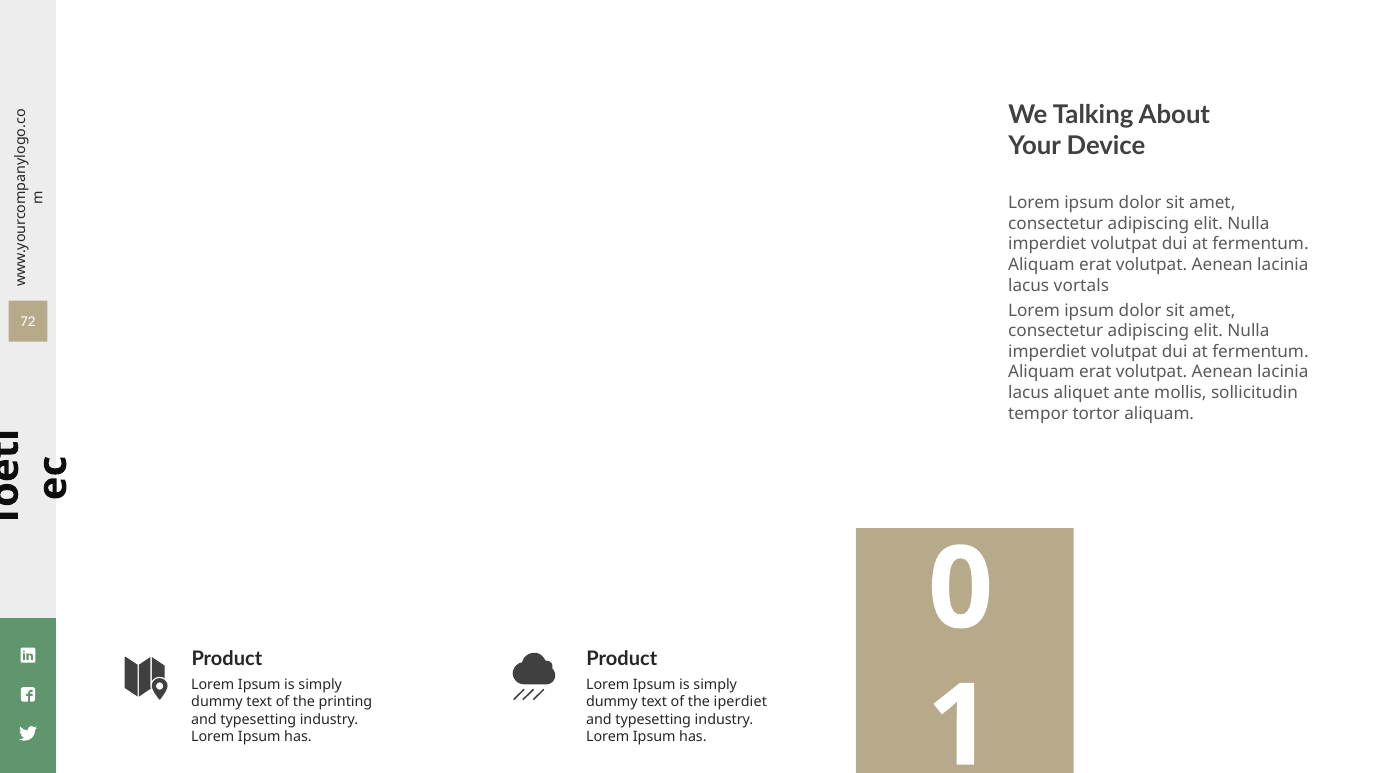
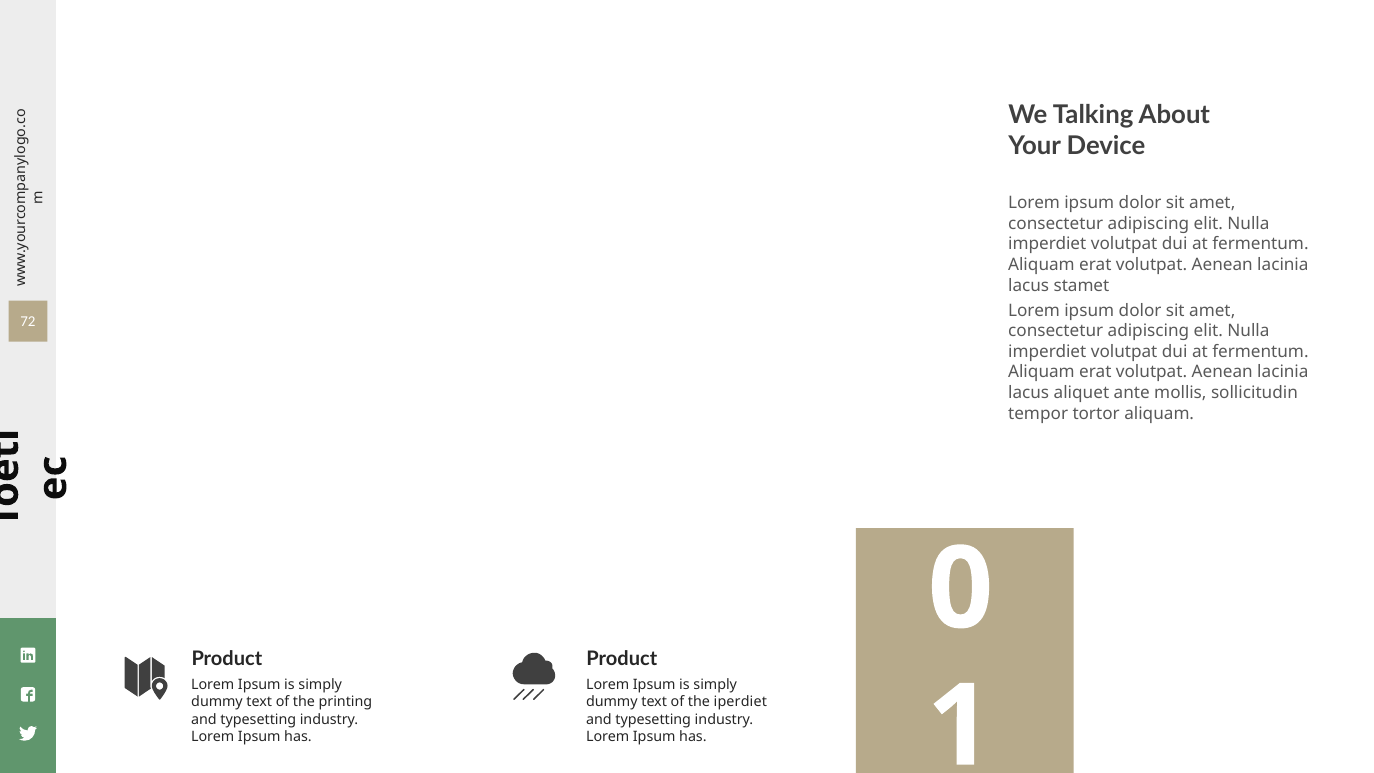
vortals: vortals -> stamet
